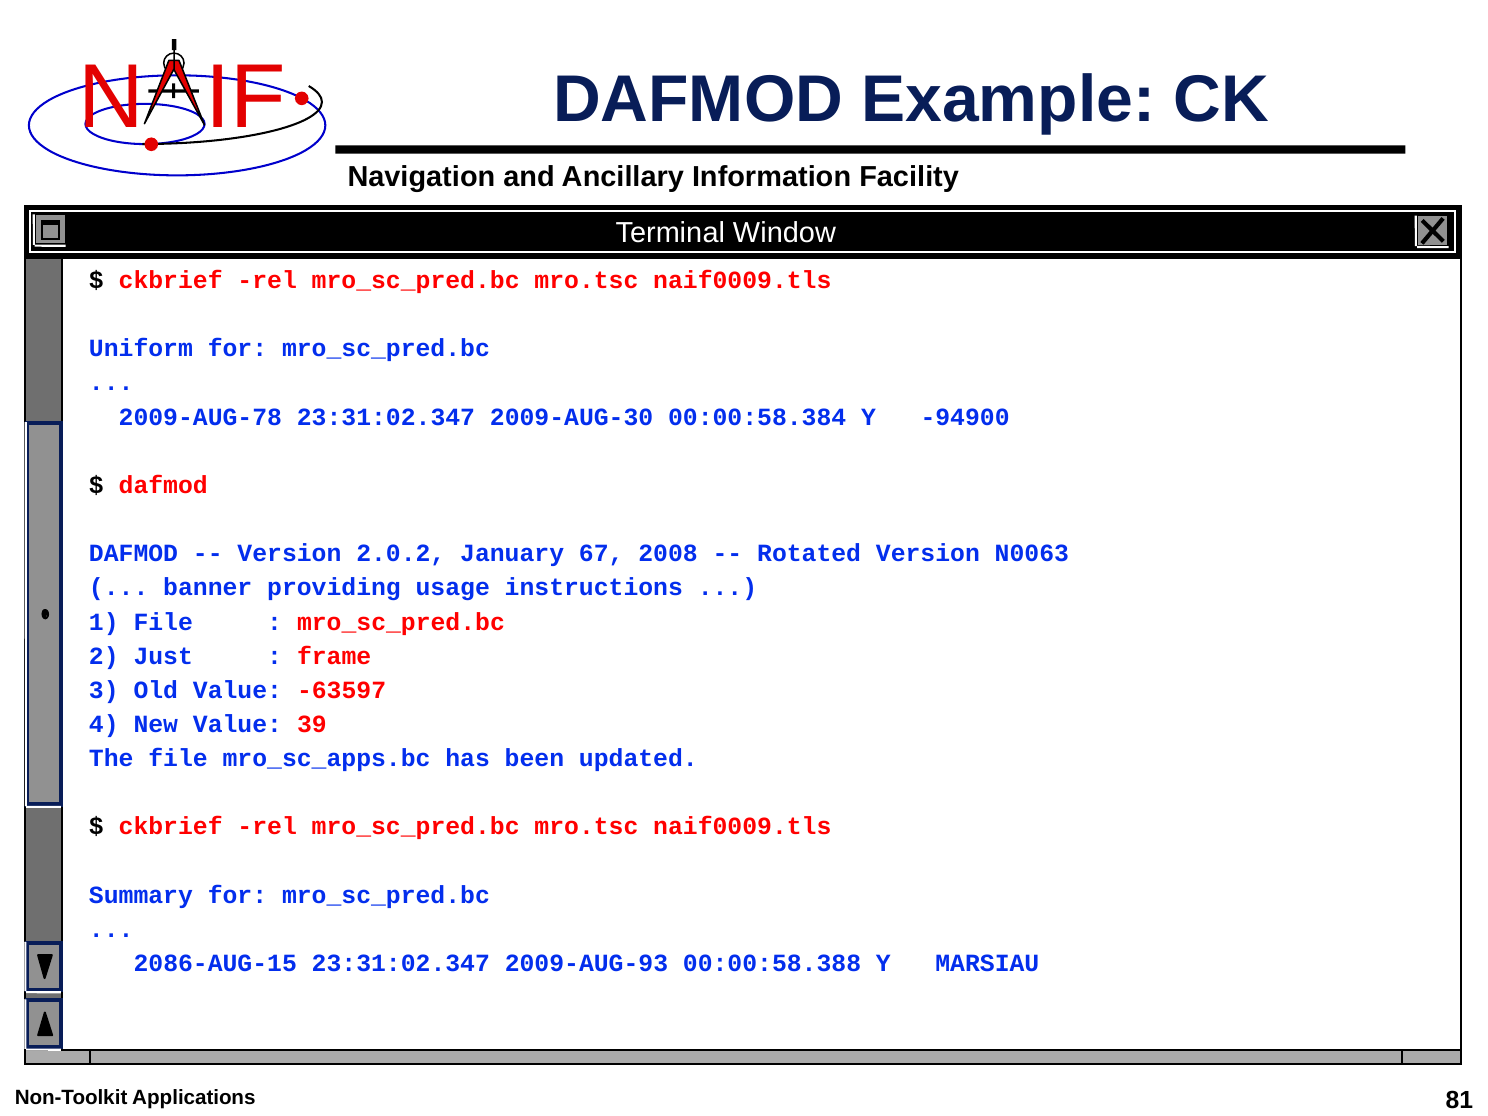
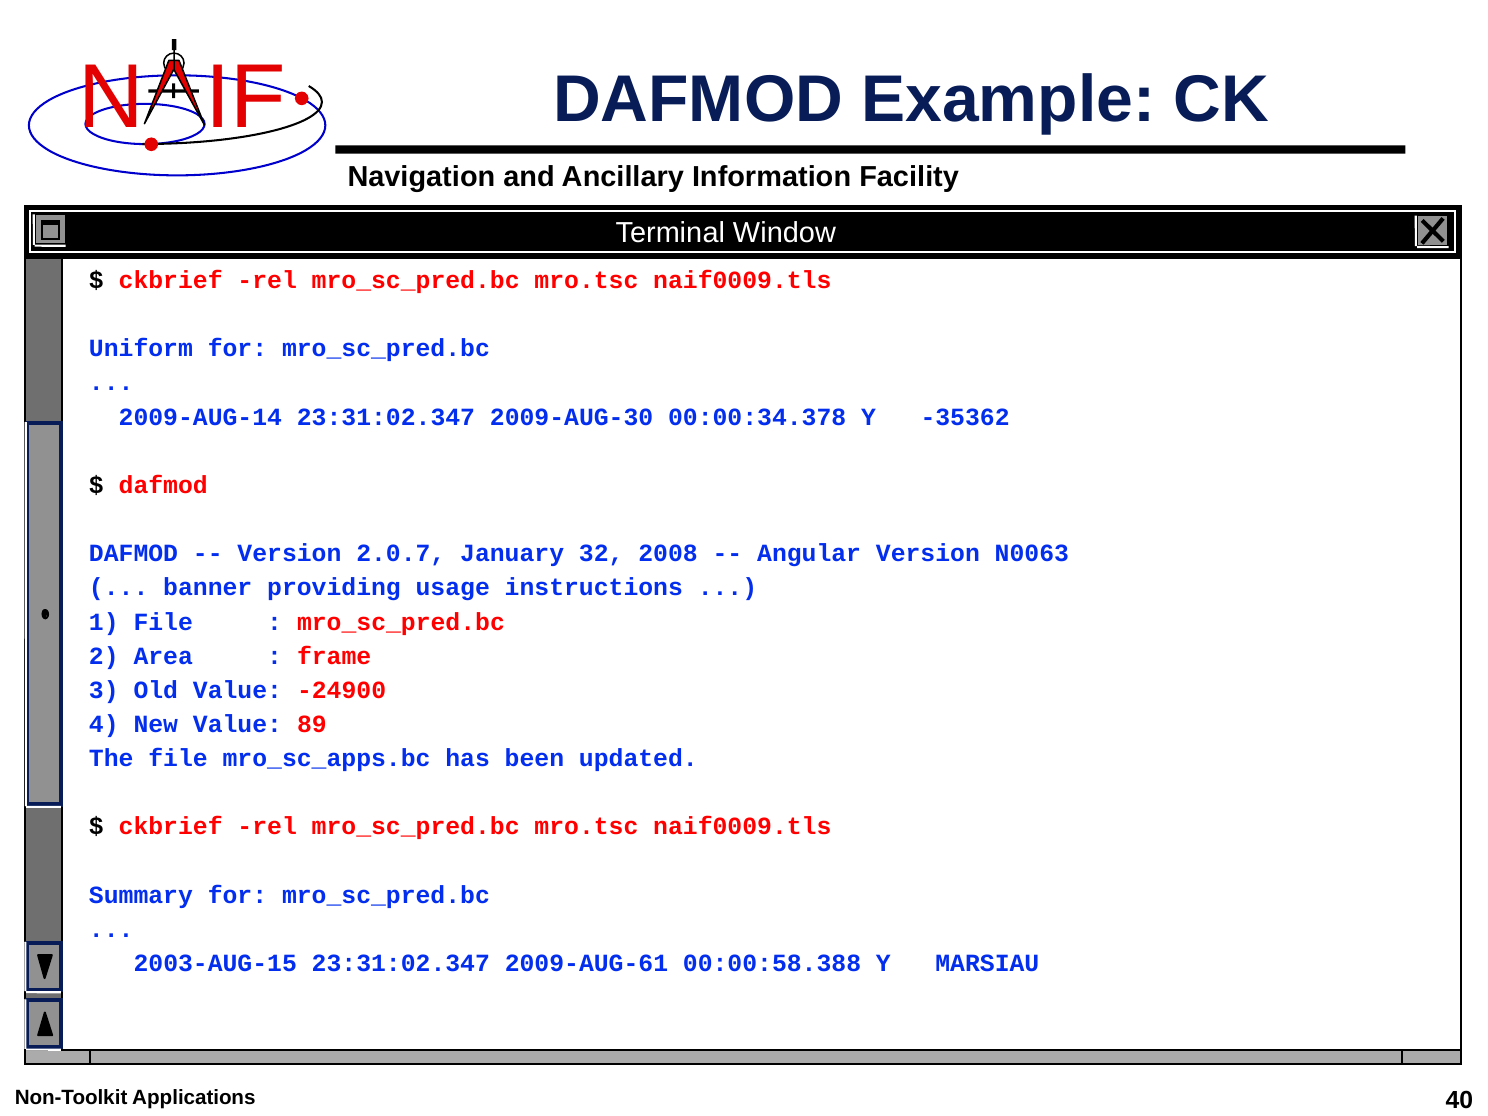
2009-AUG-78: 2009-AUG-78 -> 2009-AUG-14
00:00:58.384: 00:00:58.384 -> 00:00:34.378
-94900: -94900 -> -35362
2.0.2: 2.0.2 -> 2.0.7
67: 67 -> 32
Rotated: Rotated -> Angular
Just: Just -> Area
-63597: -63597 -> -24900
39: 39 -> 89
2086-AUG-15: 2086-AUG-15 -> 2003-AUG-15
2009-AUG-93: 2009-AUG-93 -> 2009-AUG-61
81: 81 -> 40
